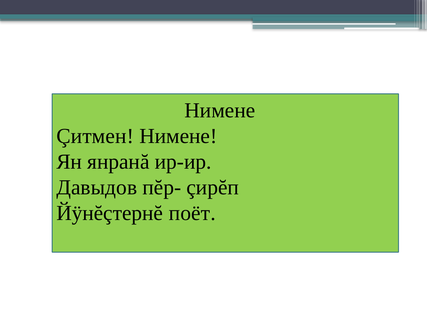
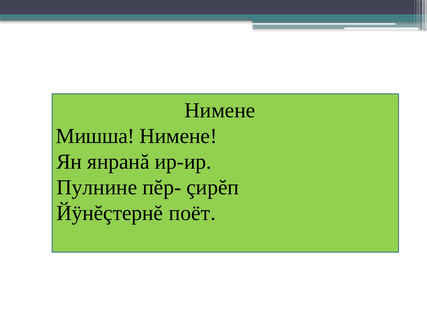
Çитмен: Çитмен -> Мишша
Давыдов: Давыдов -> Пулнине
